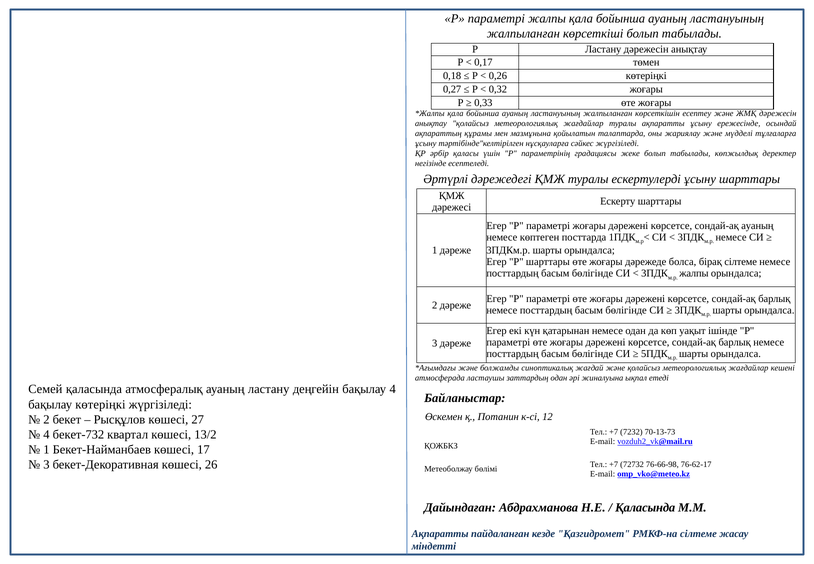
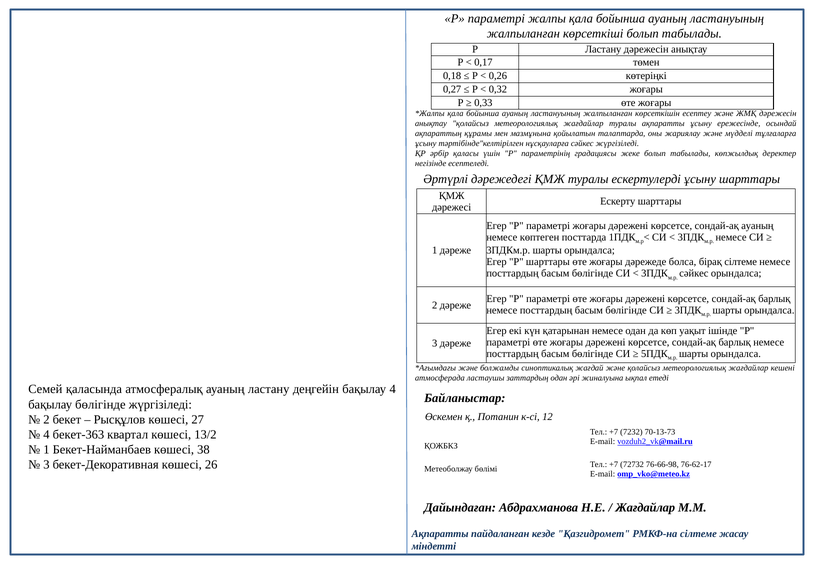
жалпы at (694, 273): жалпы -> сәйкес
бақылау көтеріңкі: көтеріңкі -> бөлігінде
бекет-732: бекет-732 -> бекет-363
17: 17 -> 38
Қаласында at (645, 507): Қаласында -> Жағдайлар
